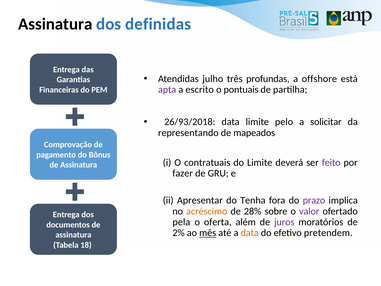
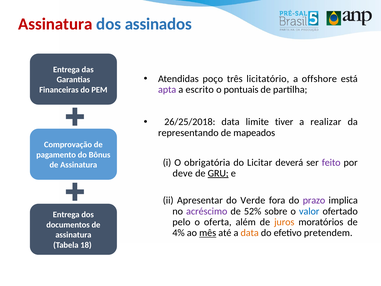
Assinatura at (55, 24) colour: black -> red
definidas: definidas -> assinados
julho: julho -> poço
profundas: profundas -> licitatório
26/93/2018: 26/93/2018 -> 26/25/2018
pelo: pelo -> tiver
solicitar: solicitar -> realizar
contratuais: contratuais -> obrigatória
do Limite: Limite -> Licitar
fazer: fazer -> deve
GRU underline: none -> present
Tenha: Tenha -> Verde
acréscimo colour: orange -> purple
28%: 28% -> 52%
valor colour: purple -> blue
pela: pela -> pelo
juros colour: purple -> orange
2%: 2% -> 4%
